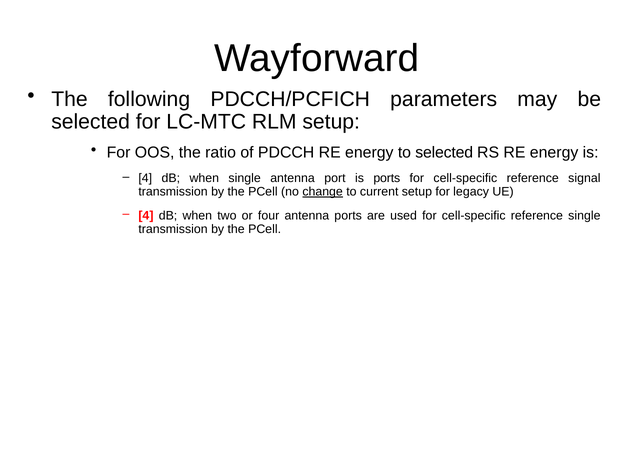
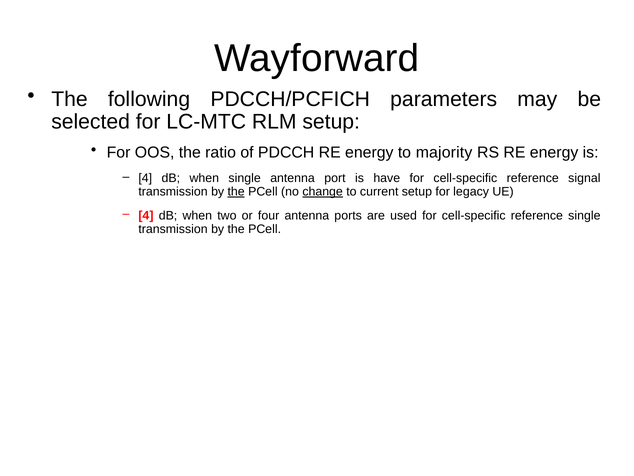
to selected: selected -> majority
is ports: ports -> have
the at (236, 192) underline: none -> present
